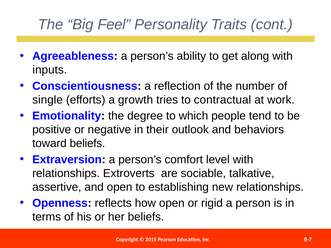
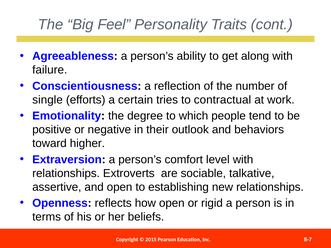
inputs: inputs -> failure
growth: growth -> certain
toward beliefs: beliefs -> higher
